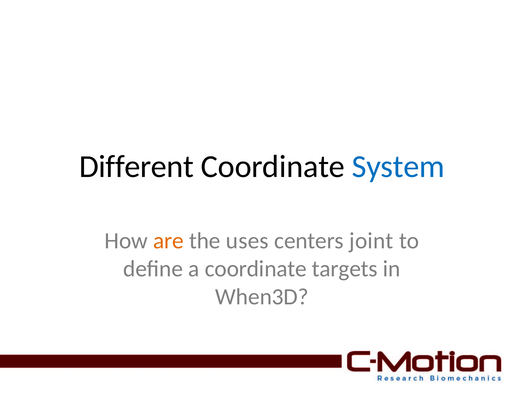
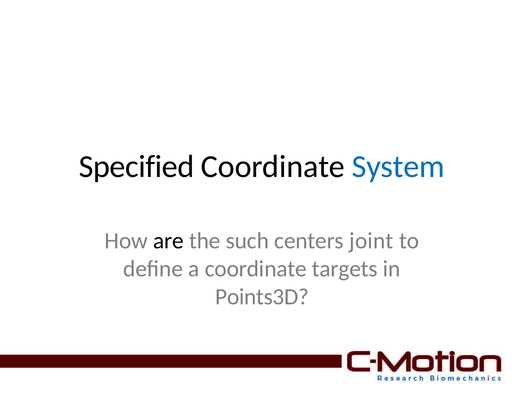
Different: Different -> Specified
are colour: orange -> black
uses: uses -> such
When3D: When3D -> Points3D
